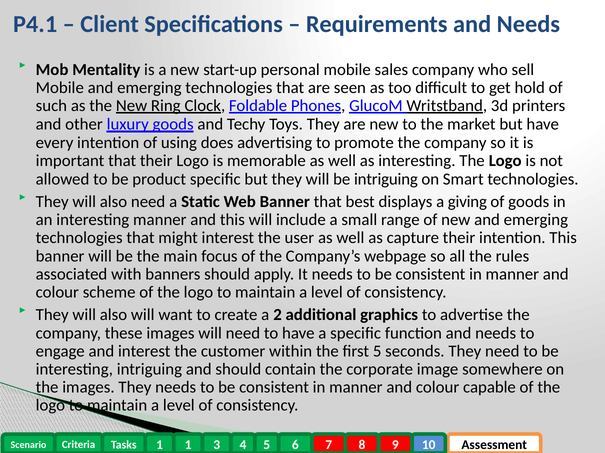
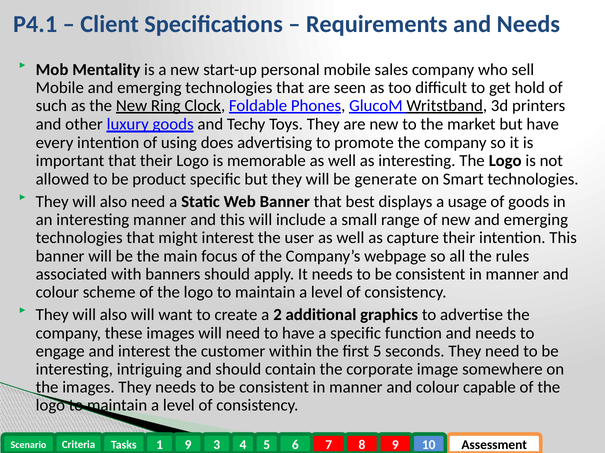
be intriguing: intriguing -> generate
giving: giving -> usage
1 at (188, 446): 1 -> 9
